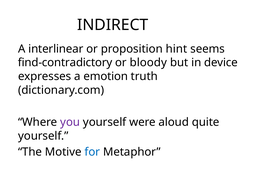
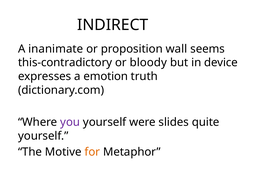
interlinear: interlinear -> inanimate
hint: hint -> wall
find-contradictory: find-contradictory -> this-contradictory
aloud: aloud -> slides
for colour: blue -> orange
